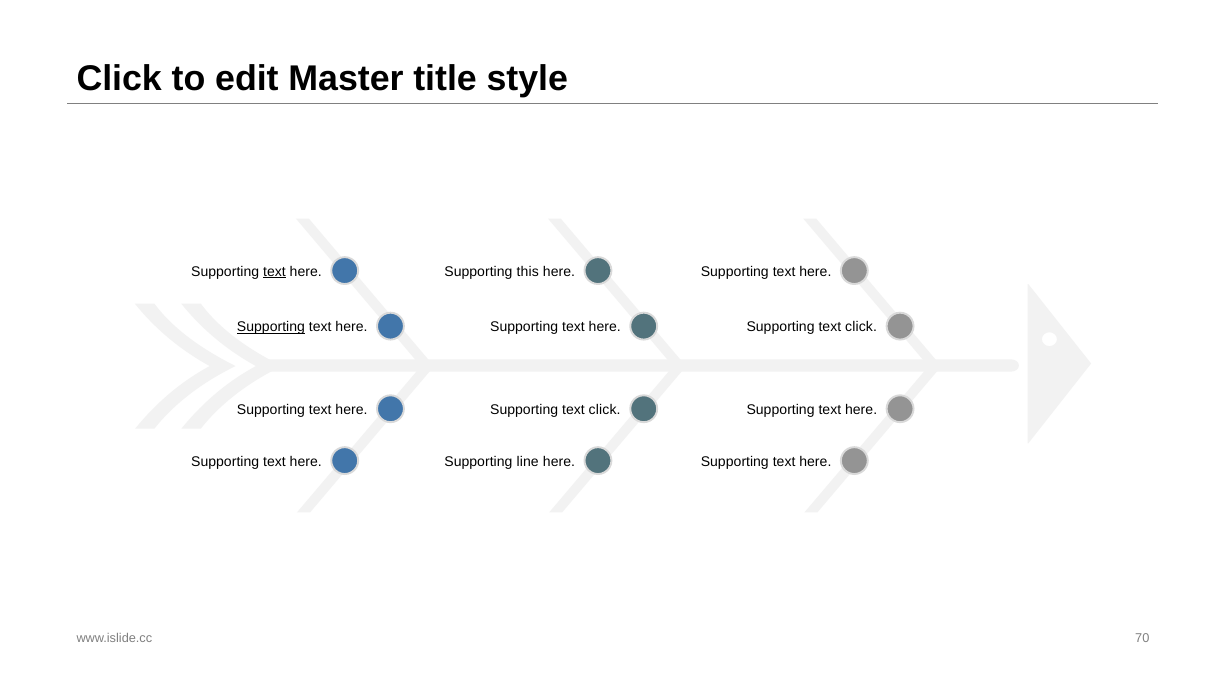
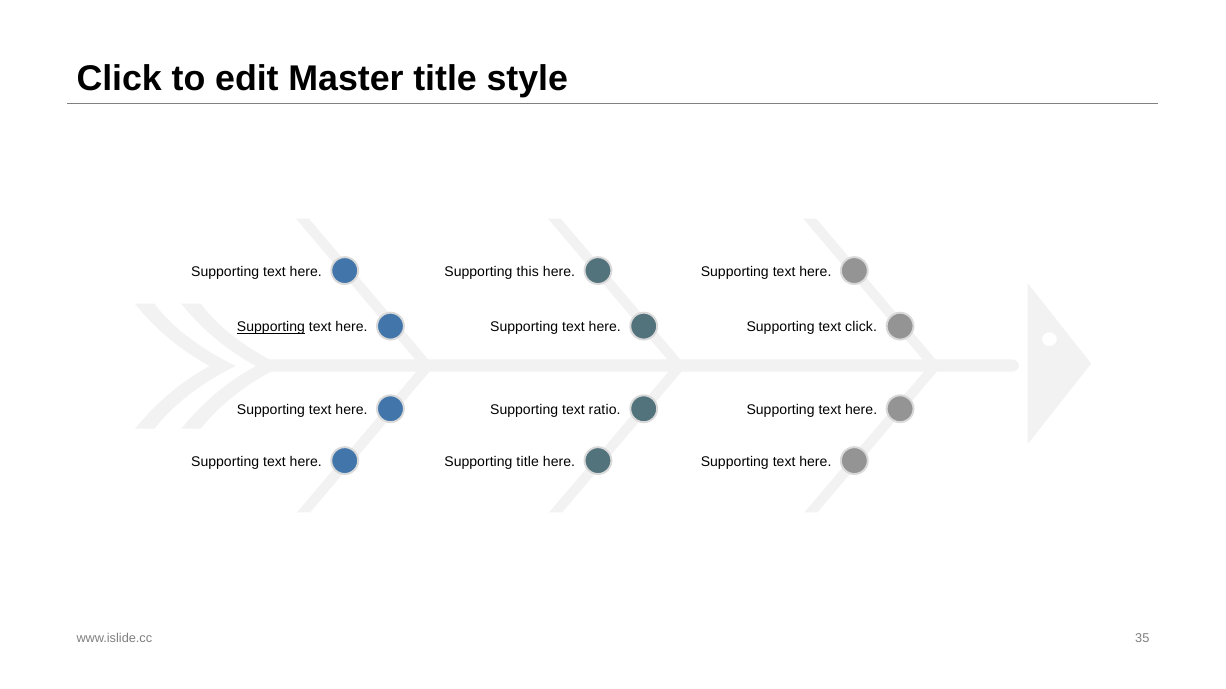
text at (274, 272) underline: present -> none
click at (605, 410): click -> ratio
Supporting line: line -> title
70: 70 -> 35
